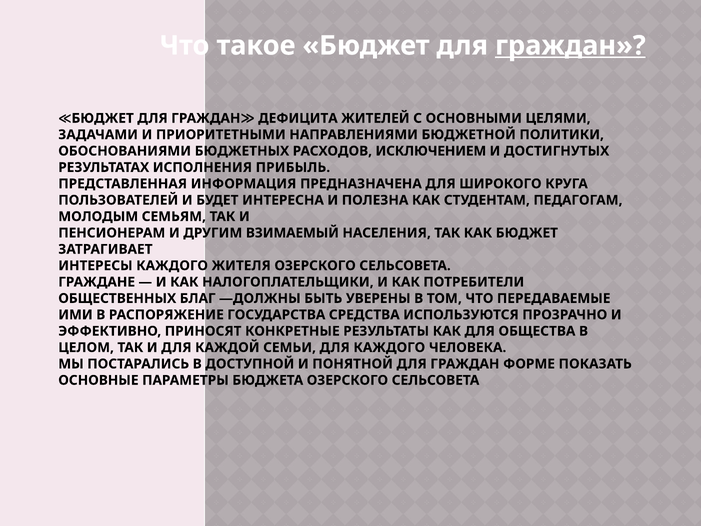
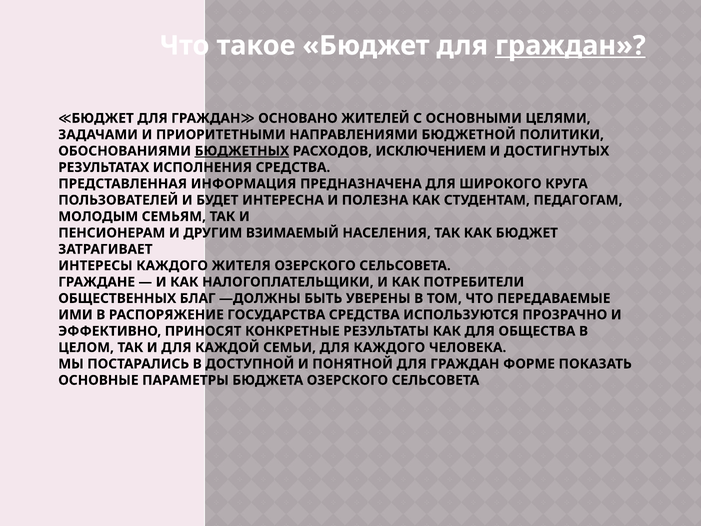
ДЕФИЦИТА: ДЕФИЦИТА -> ОСНОВАНО
БЮДЖЕТНЫХ underline: none -> present
ИСПОЛНЕНИЯ ПРИБЫЛЬ: ПРИБЫЛЬ -> СРЕДСТВА
